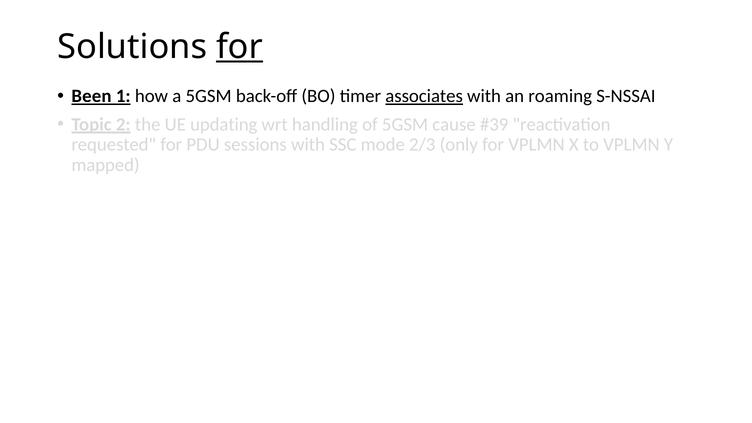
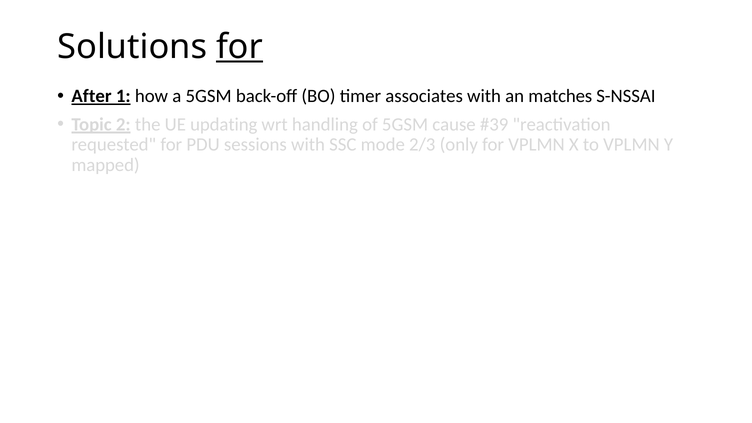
Been: Been -> After
associates underline: present -> none
roaming: roaming -> matches
